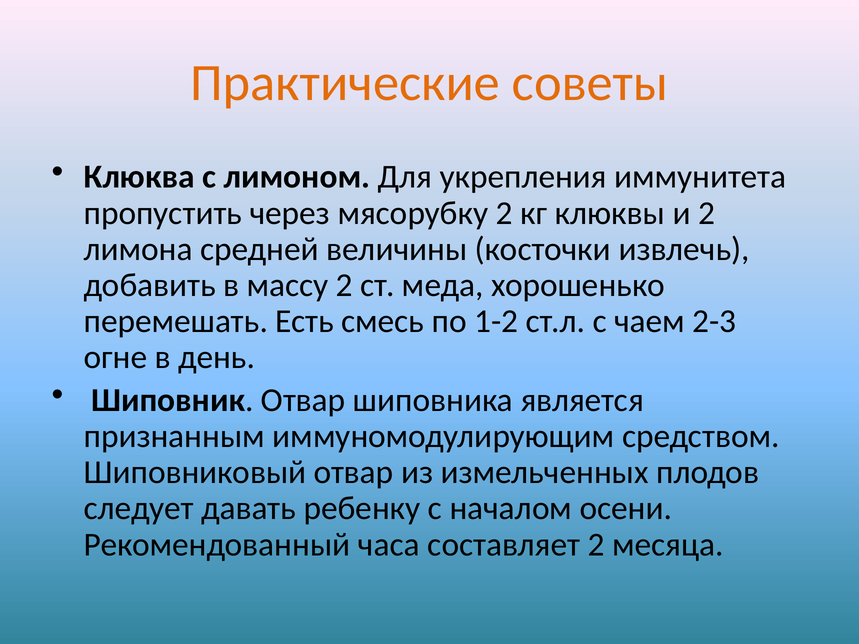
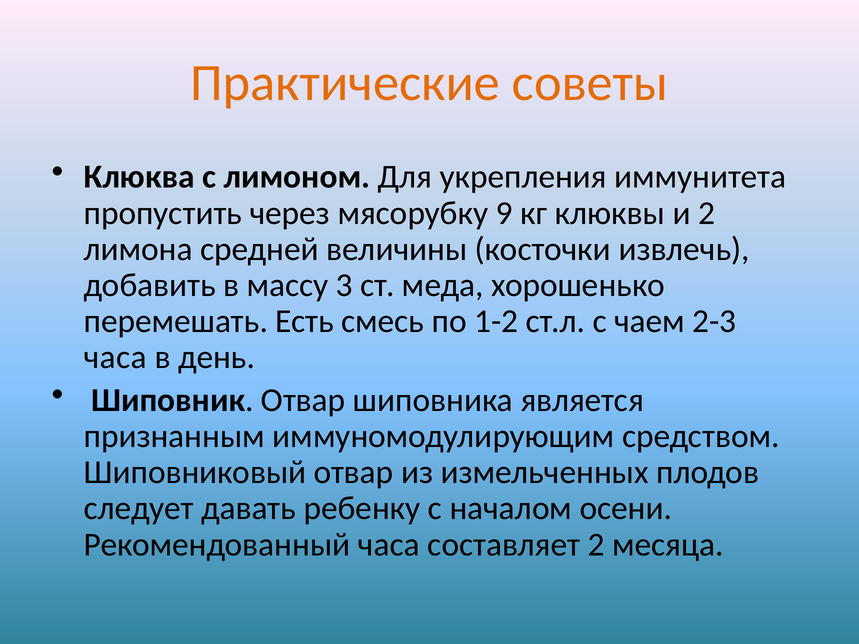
мясорубку 2: 2 -> 9
массу 2: 2 -> 3
огне at (116, 357): огне -> часа
